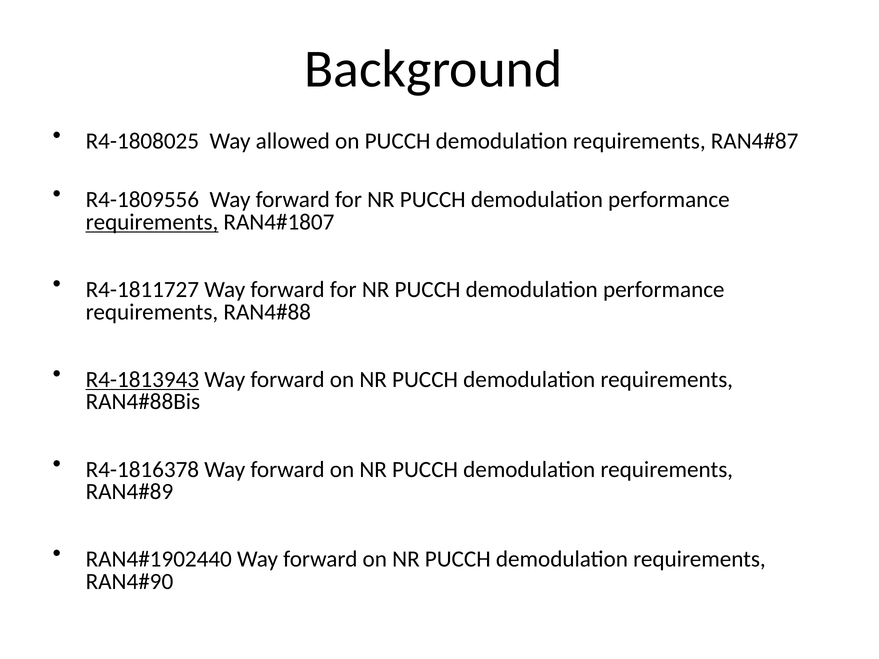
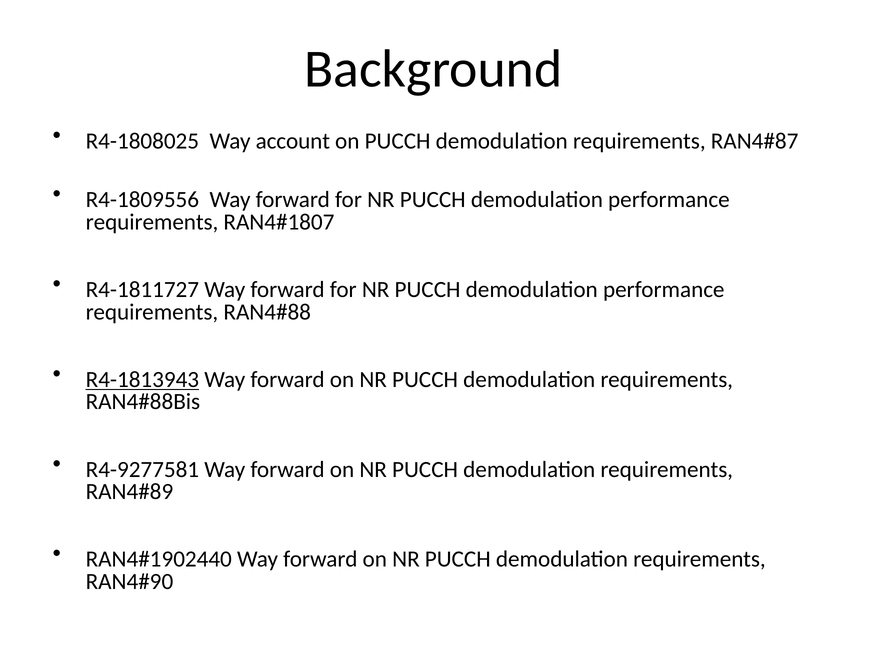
allowed: allowed -> account
requirements at (152, 222) underline: present -> none
R4-1816378: R4-1816378 -> R4-9277581
